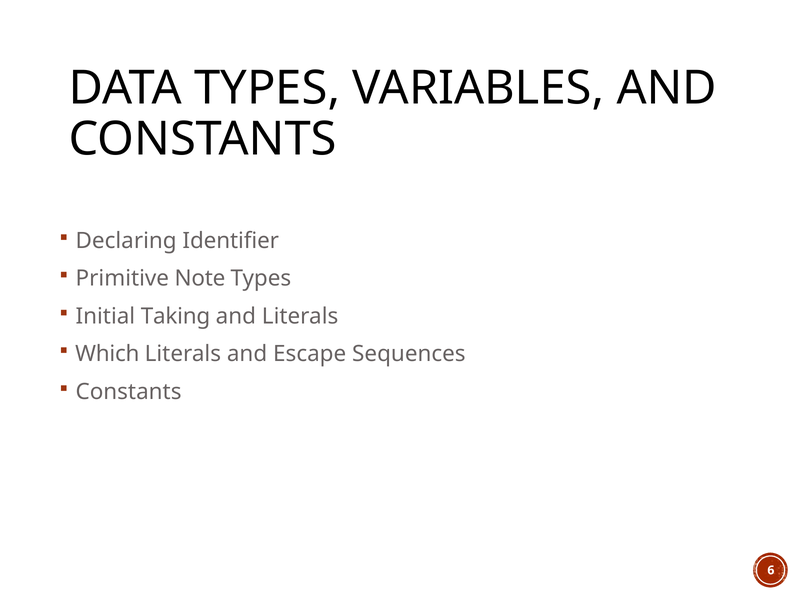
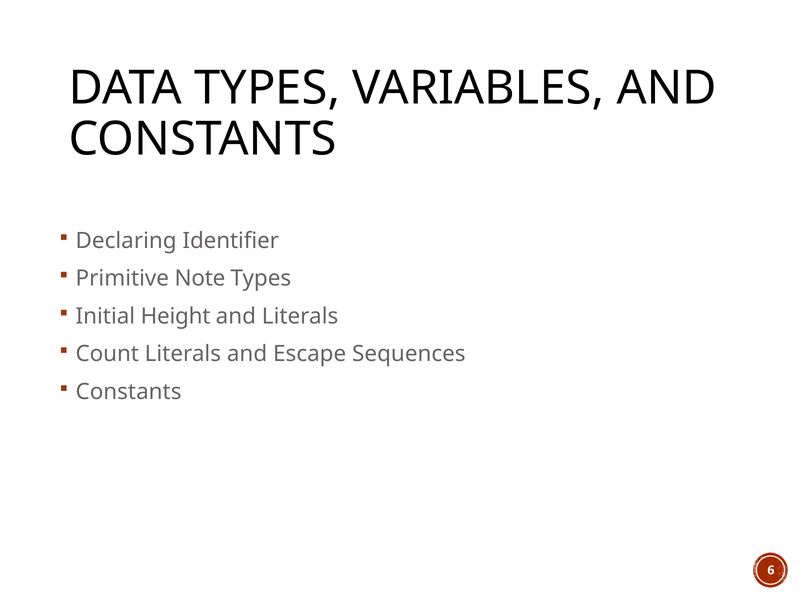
Taking: Taking -> Height
Which: Which -> Count
